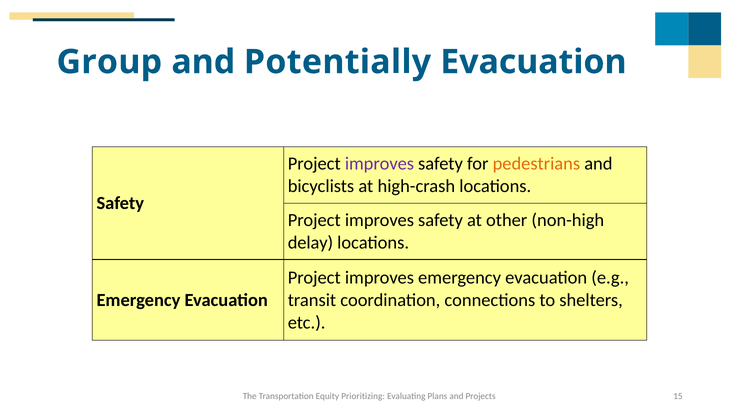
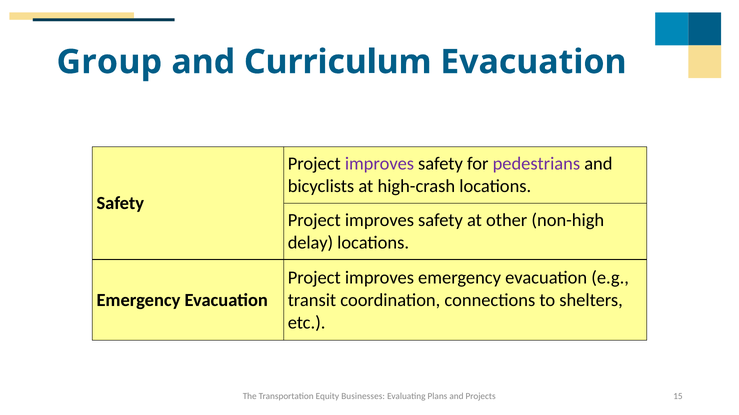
Potentially: Potentially -> Curriculum
pedestrians colour: orange -> purple
Prioritizing: Prioritizing -> Businesses
